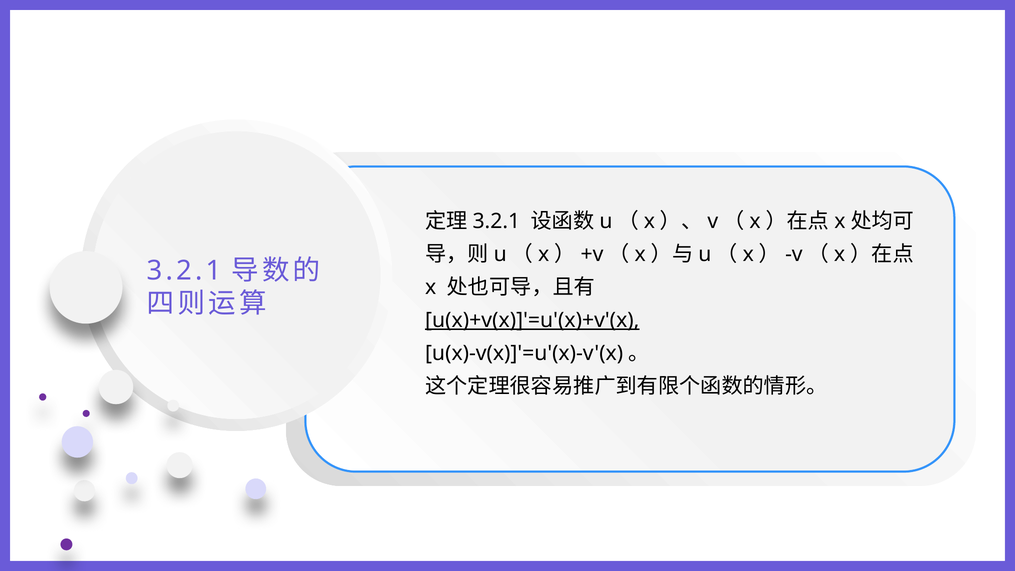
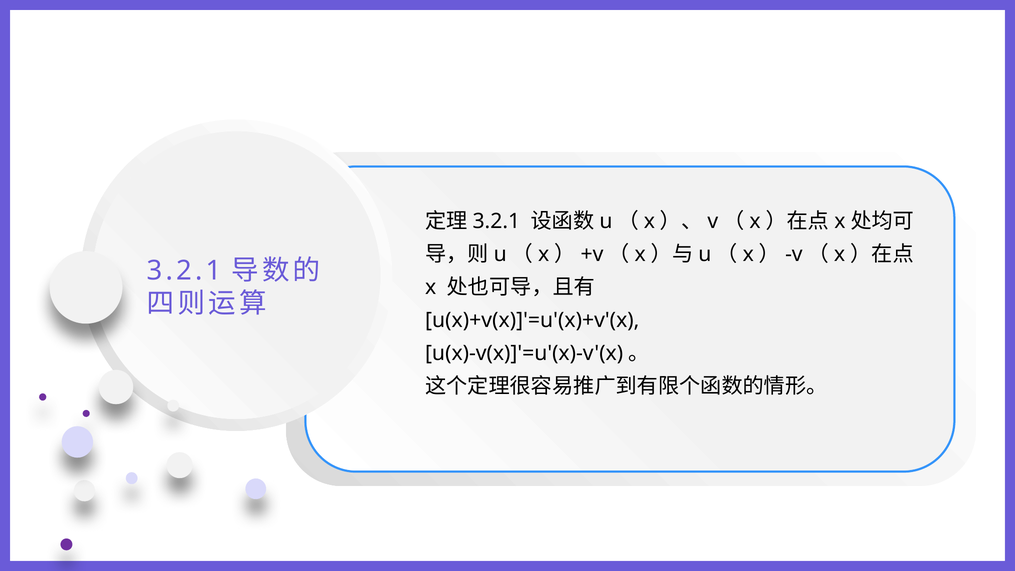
u(x)+v(x)]'=u'(x)+v'(x underline: present -> none
